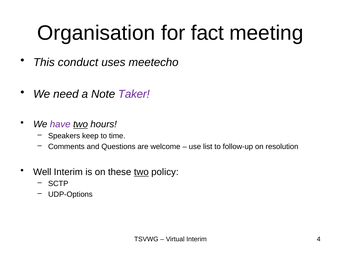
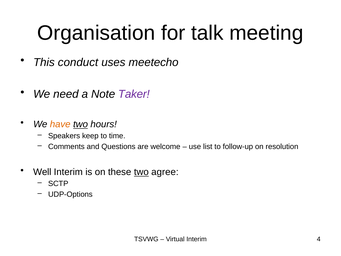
fact: fact -> talk
have colour: purple -> orange
policy: policy -> agree
